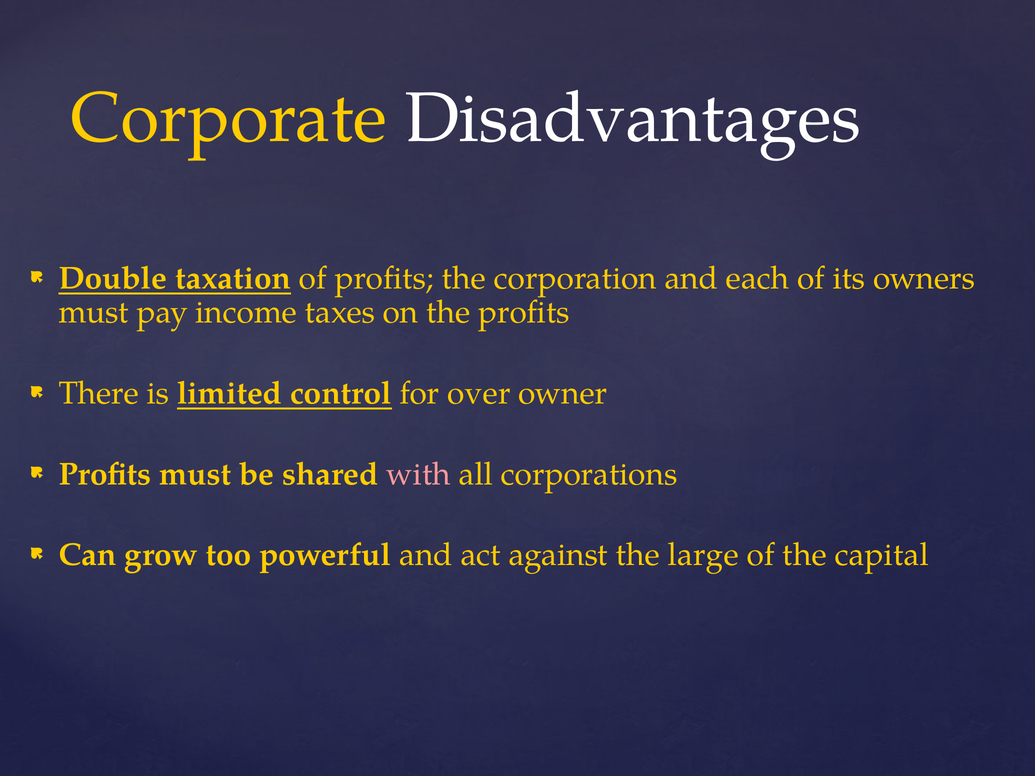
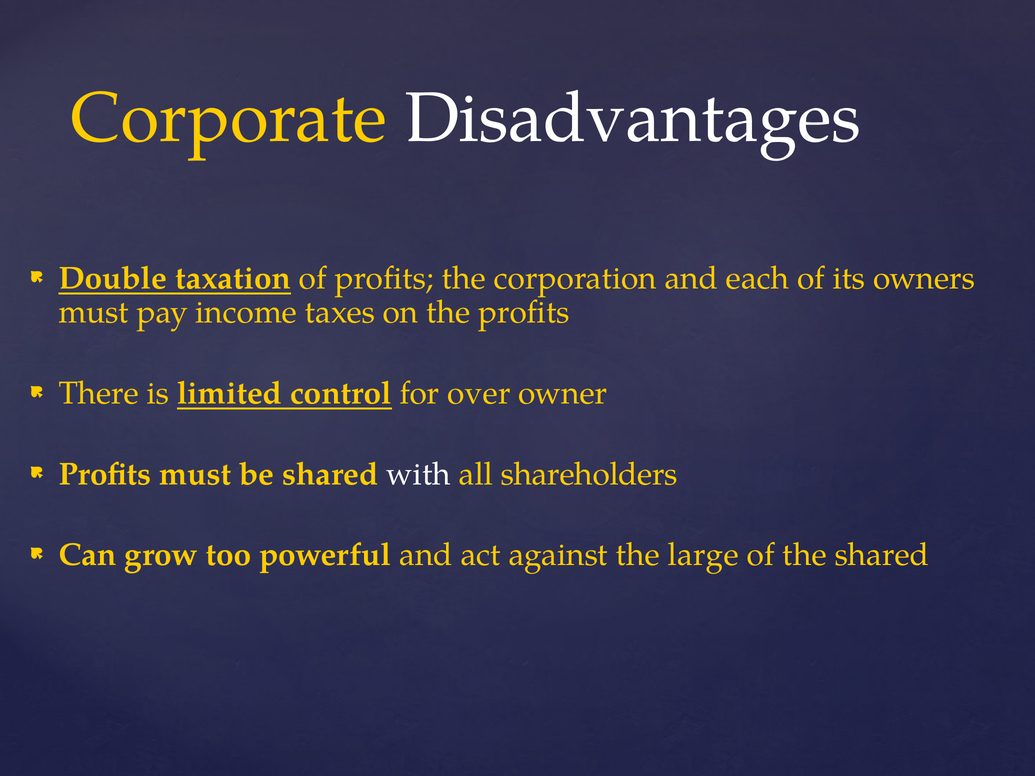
with colour: pink -> white
corporations: corporations -> shareholders
the capital: capital -> shared
